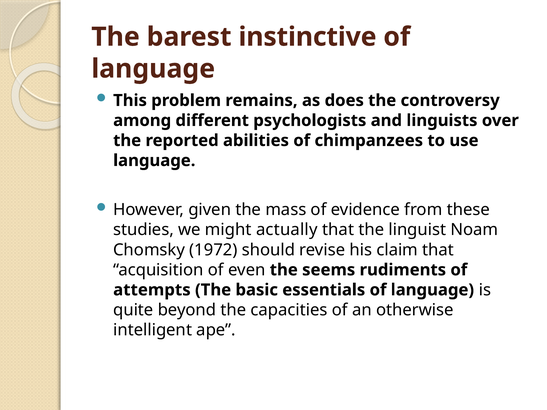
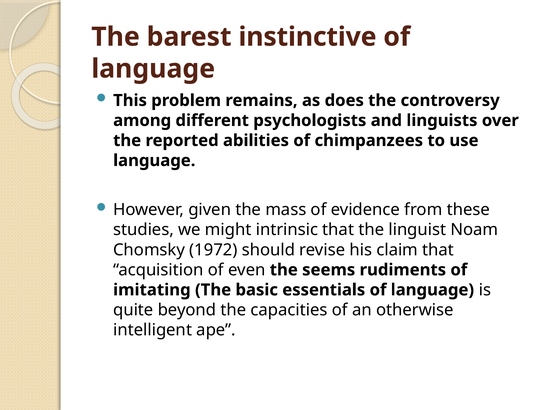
actually: actually -> intrinsic
attempts: attempts -> imitating
